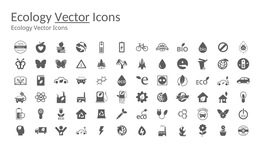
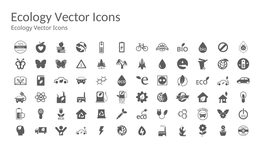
Vector at (72, 17) underline: present -> none
